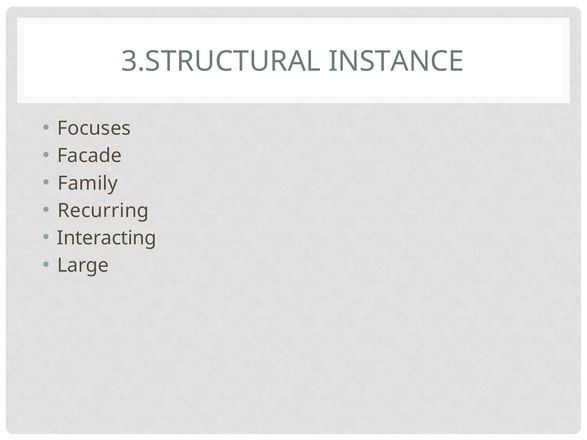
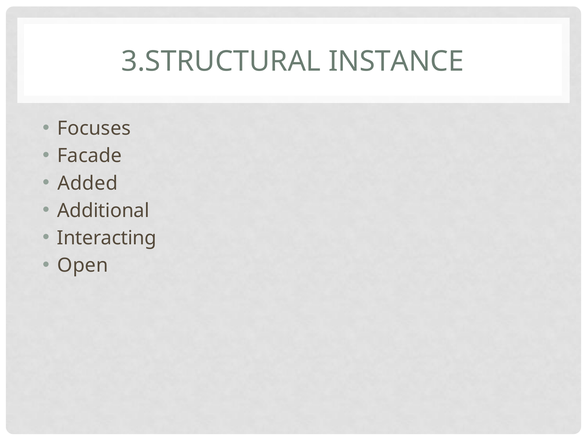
Family: Family -> Added
Recurring: Recurring -> Additional
Large: Large -> Open
